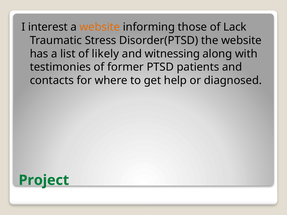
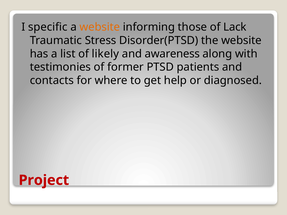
interest: interest -> specific
witnessing: witnessing -> awareness
Project colour: green -> red
